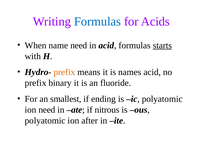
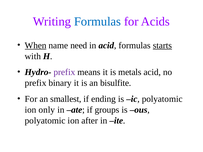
When underline: none -> present
prefix at (64, 72) colour: orange -> purple
names: names -> metals
fluoride: fluoride -> bisulfite
ion need: need -> only
nitrous: nitrous -> groups
